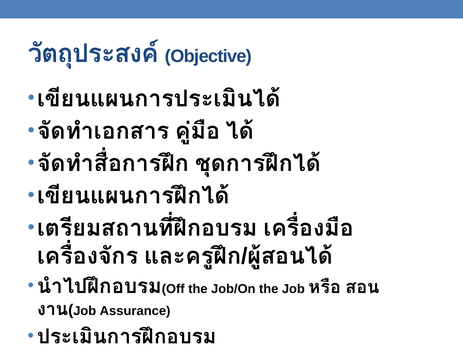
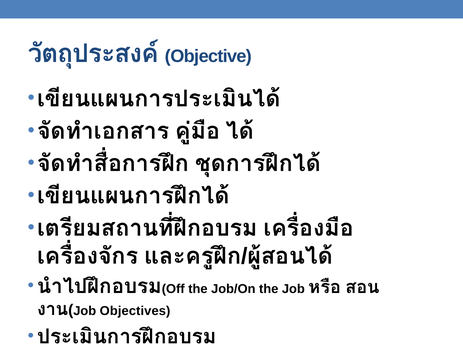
Assurance: Assurance -> Objectives
